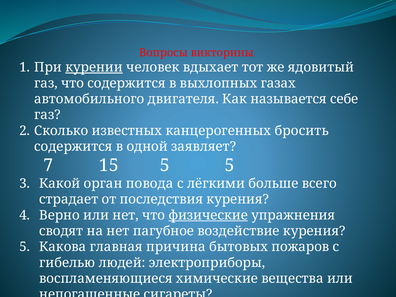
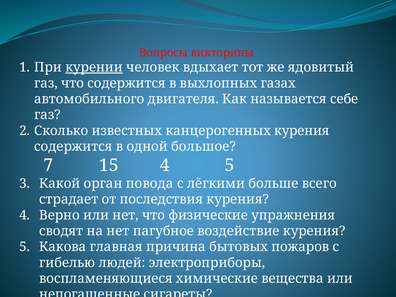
канцерогенных бросить: бросить -> курения
заявляет: заявляет -> большое
15 5: 5 -> 4
физические underline: present -> none
